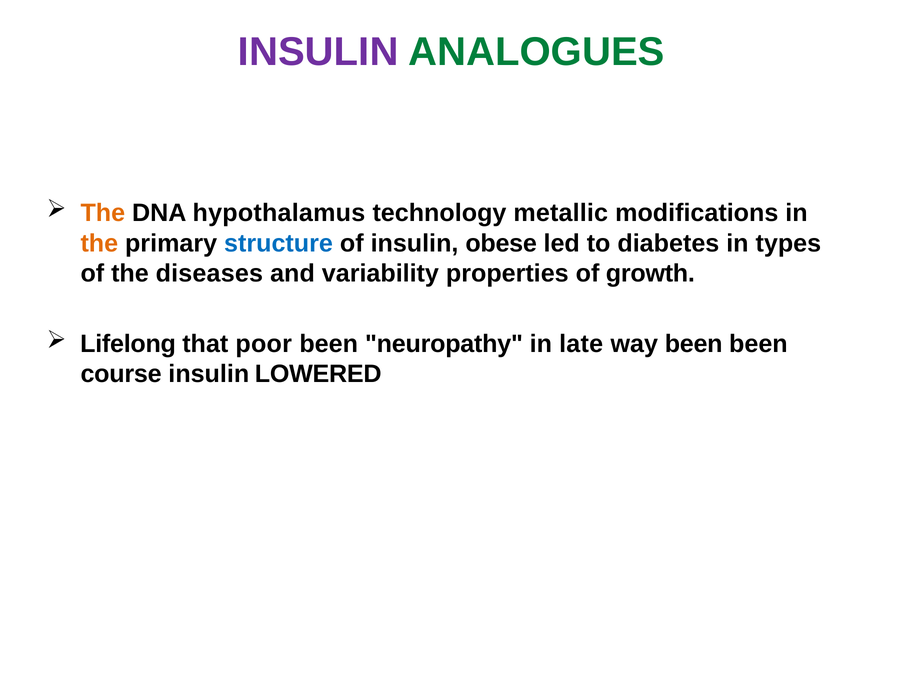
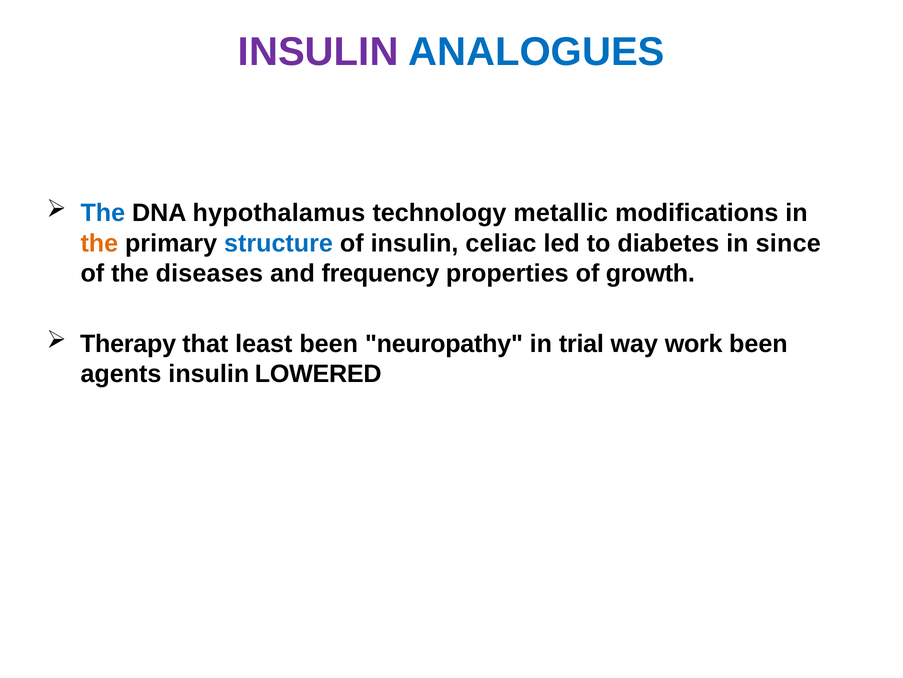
ANALOGUES colour: green -> blue
The at (103, 213) colour: orange -> blue
obese: obese -> celiac
types: types -> since
variability: variability -> frequency
Lifelong: Lifelong -> Therapy
poor: poor -> least
late: late -> trial
way been: been -> work
course: course -> agents
